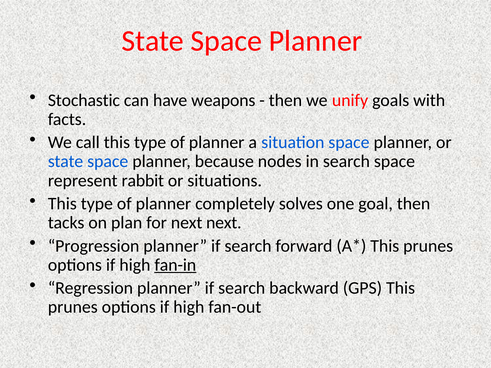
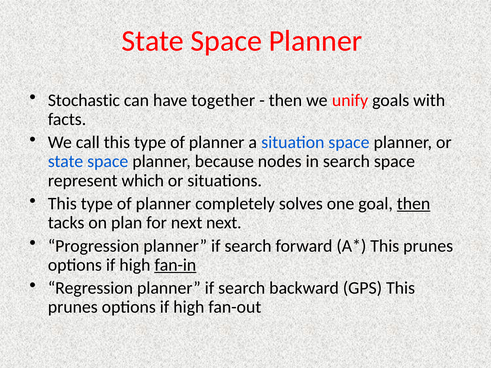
weapons: weapons -> together
rabbit: rabbit -> which
then at (414, 204) underline: none -> present
